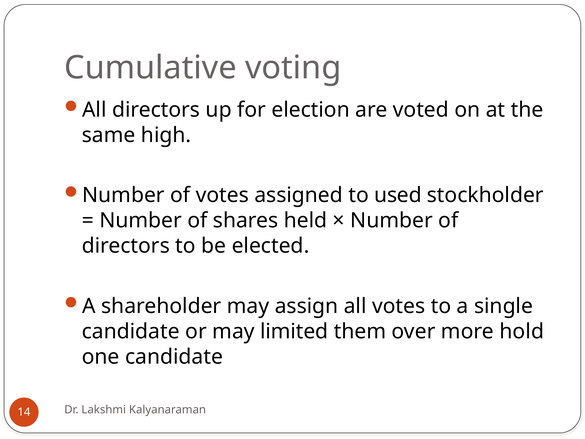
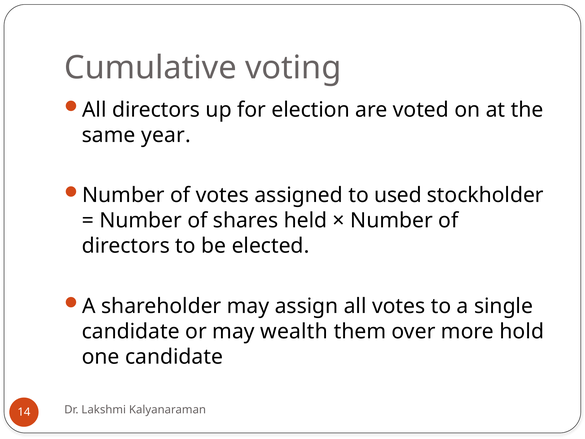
high: high -> year
limited: limited -> wealth
